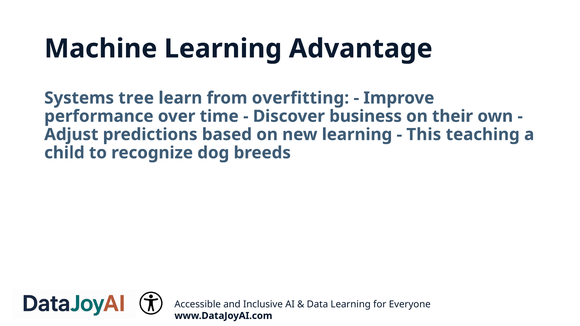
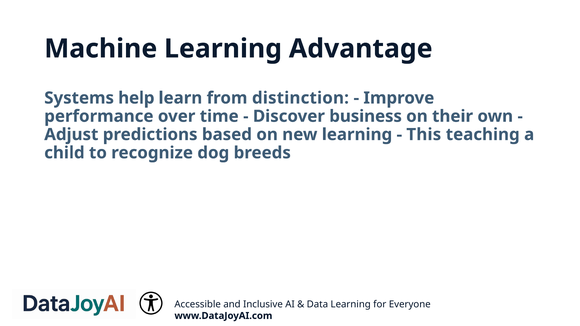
tree: tree -> help
overfitting: overfitting -> distinction
